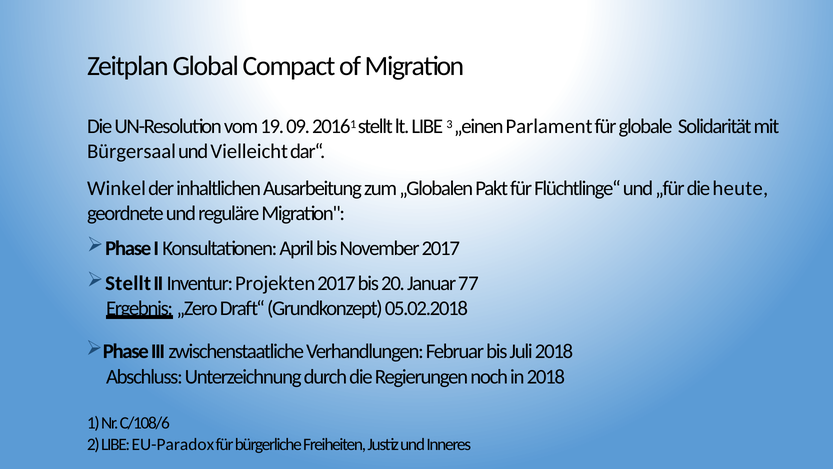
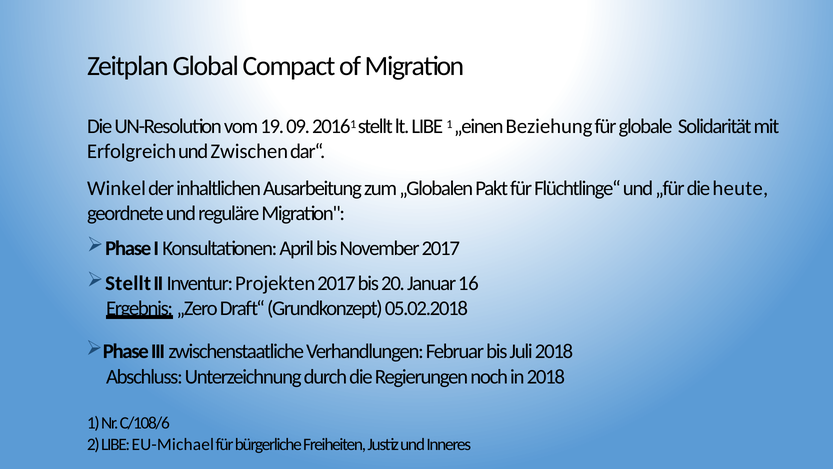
LIBE 3: 3 -> 1
Parlament: Parlament -> Beziehung
Bürgersaal: Bürgersaal -> Erfolgreich
Vielleicht: Vielleicht -> Zwischen
77: 77 -> 16
EU-Paradox: EU-Paradox -> EU-Michael
